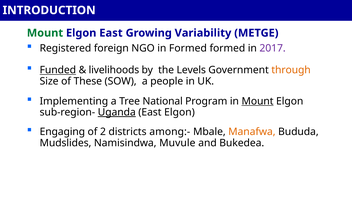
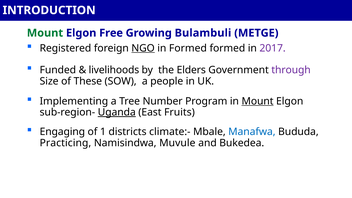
Elgon East: East -> Free
Variability: Variability -> Bulambuli
NGO underline: none -> present
Funded underline: present -> none
Levels: Levels -> Elders
through colour: orange -> purple
National: National -> Number
East Elgon: Elgon -> Fruits
2: 2 -> 1
among:-: among:- -> climate:-
Manafwa colour: orange -> blue
Mudslides: Mudslides -> Practicing
